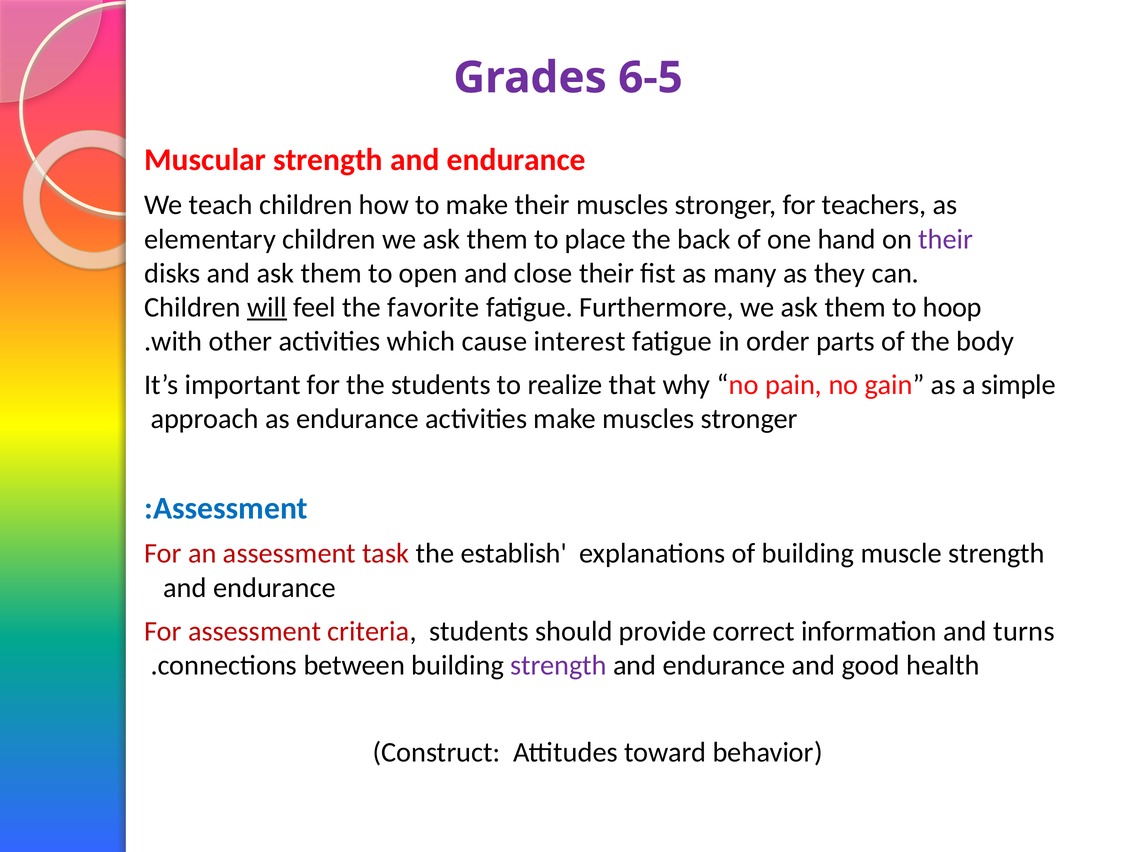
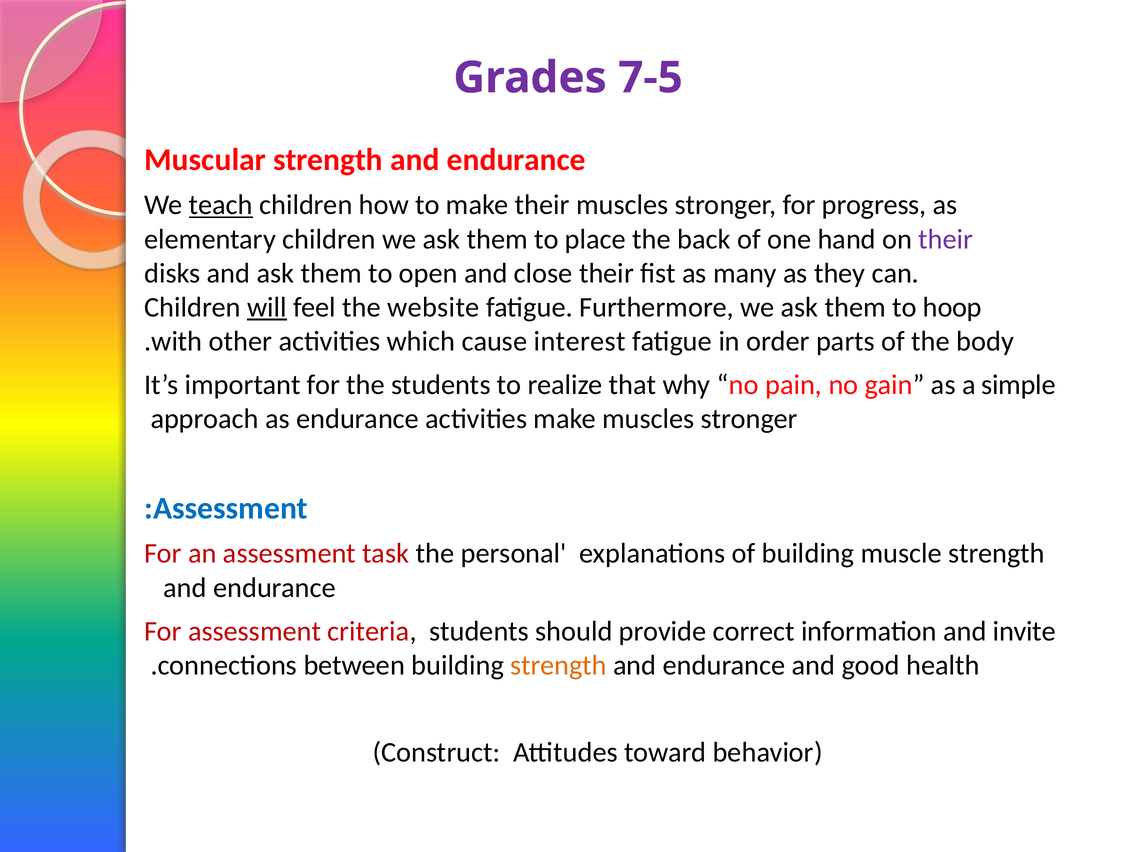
6-5: 6-5 -> 7-5
teach underline: none -> present
teachers: teachers -> progress
favorite: favorite -> website
establish: establish -> personal
turns: turns -> invite
strength at (558, 665) colour: purple -> orange
